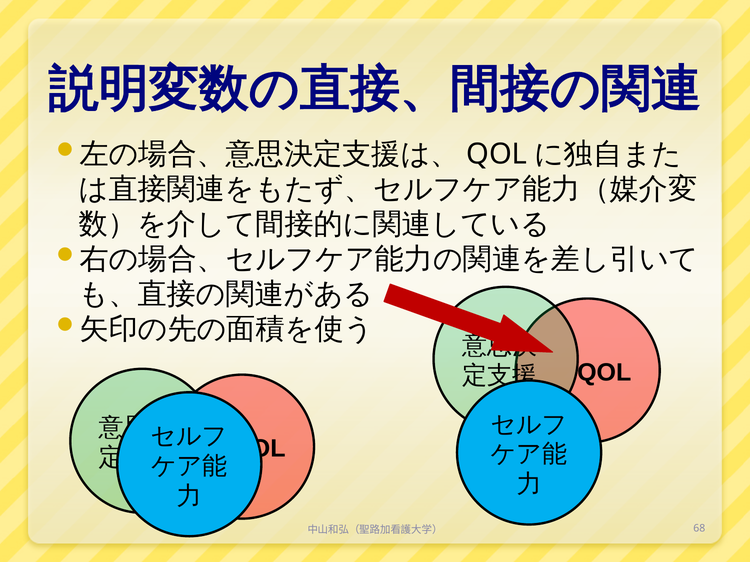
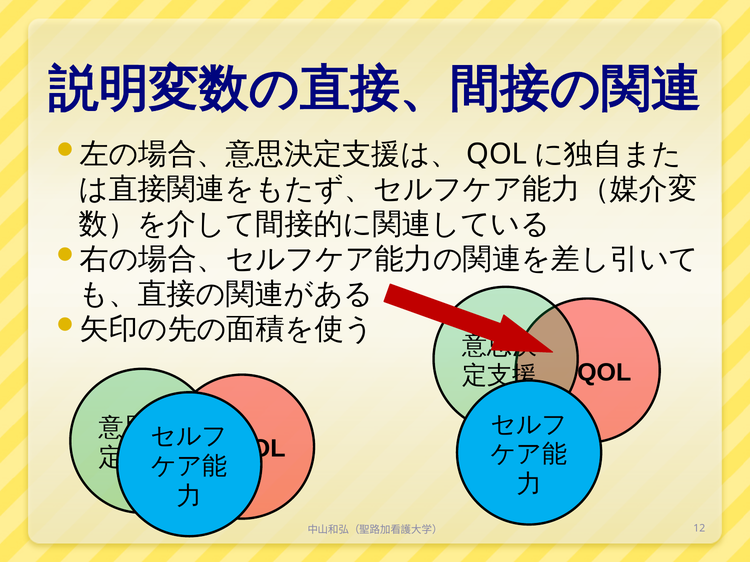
68: 68 -> 12
